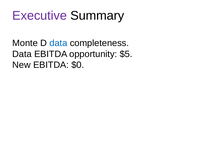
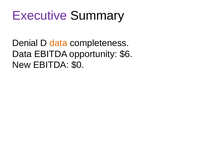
Monte: Monte -> Denial
data at (58, 43) colour: blue -> orange
$5: $5 -> $6
